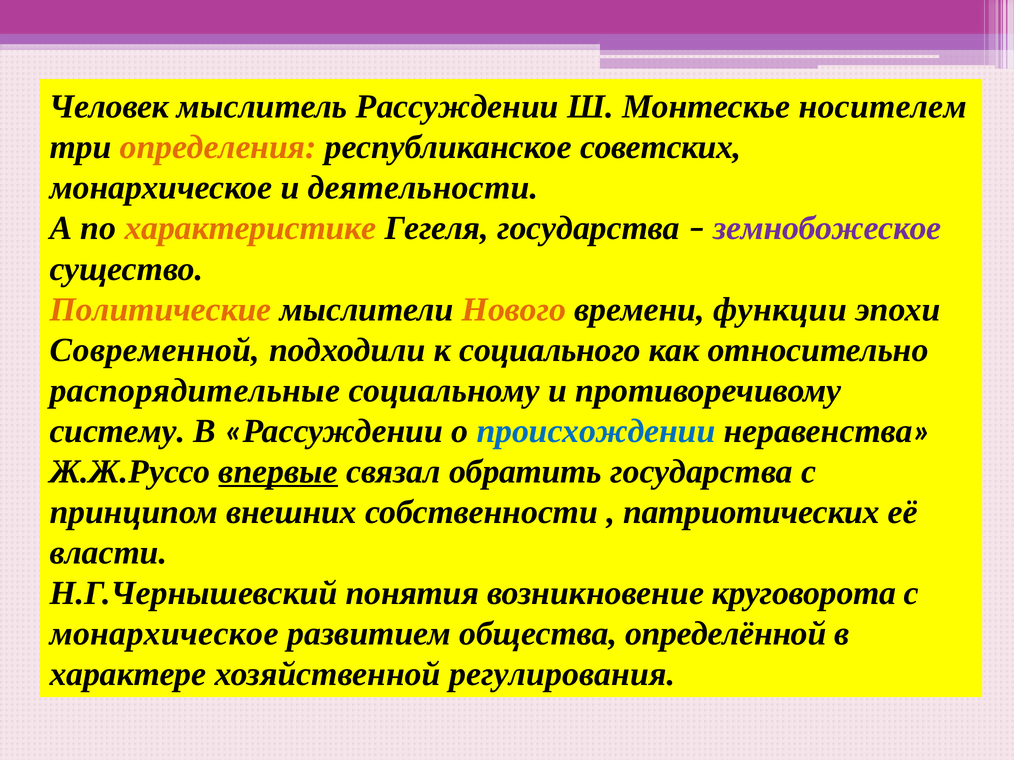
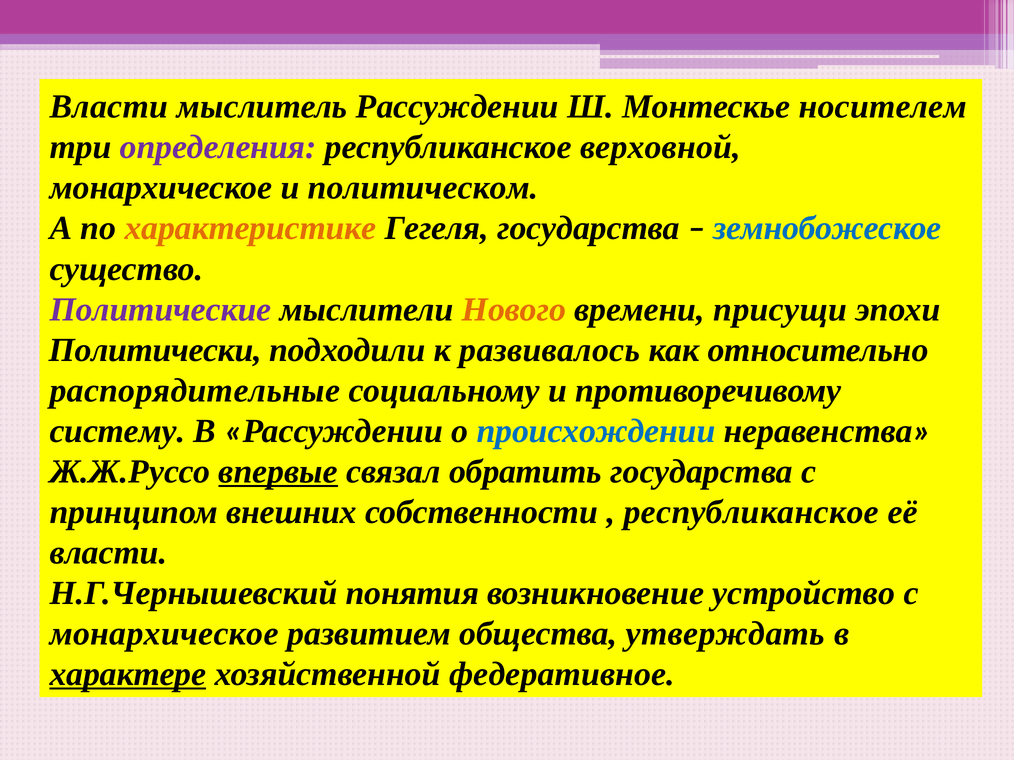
Человек at (109, 107): Человек -> Власти
определения colour: orange -> purple
советских: советских -> верховной
деятельности: деятельности -> политическом
земнобожеское colour: purple -> blue
Политические colour: orange -> purple
функции: функции -> присущи
Современной: Современной -> Политически
социального: социального -> развивалось
патриотических at (752, 512): патриотических -> республиканское
круговорота: круговорота -> устройство
определённой: определённой -> утверждать
характере underline: none -> present
регулирования: регулирования -> федеративное
